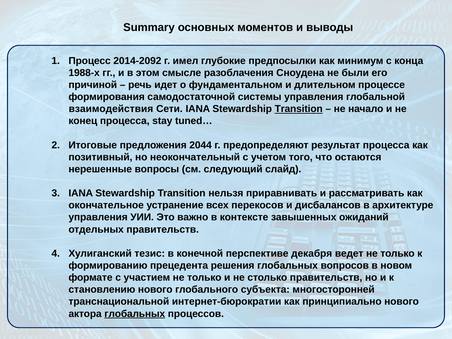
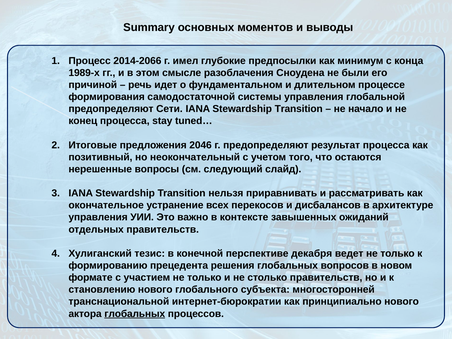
2014-2092: 2014-2092 -> 2014-2066
1988-х: 1988-х -> 1989-х
взаимодействия at (111, 109): взаимодействия -> предопределяют
Transition at (299, 109) underline: present -> none
2044: 2044 -> 2046
